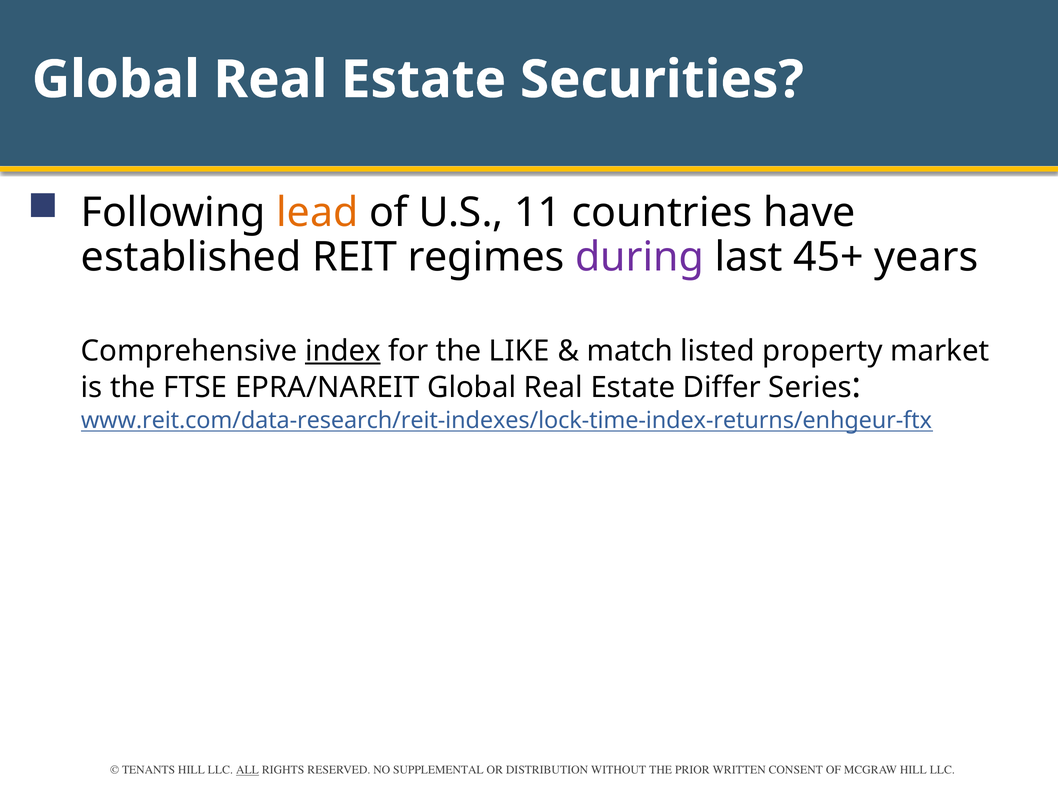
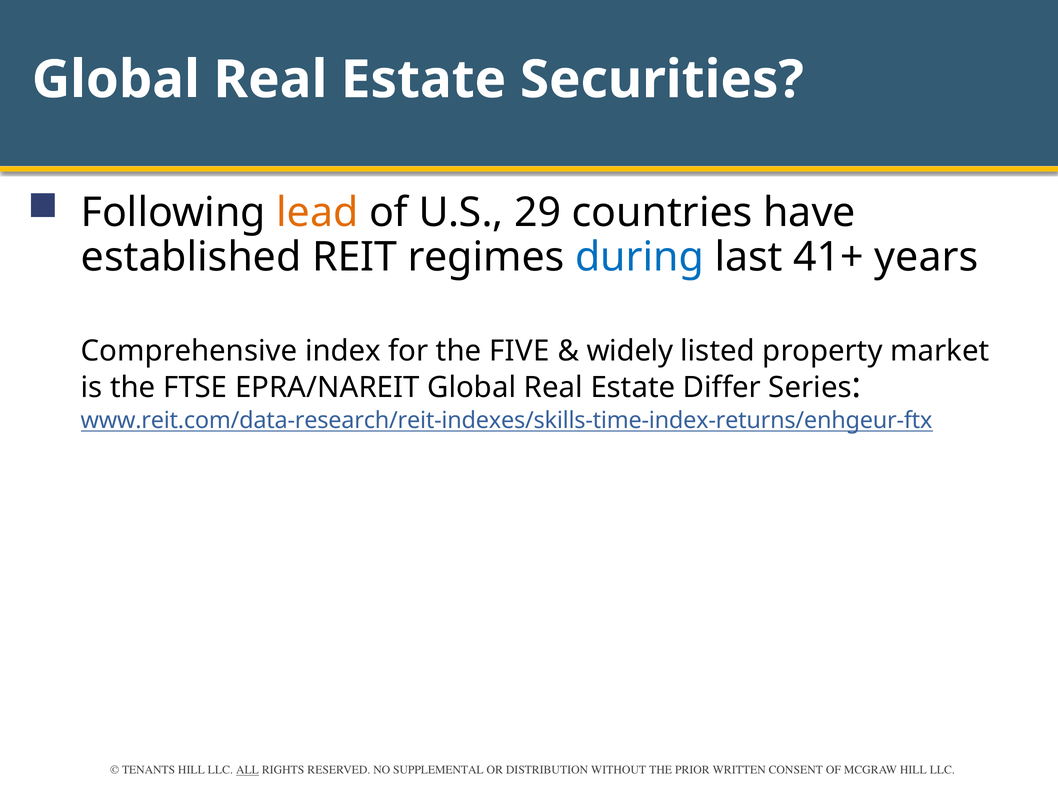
11: 11 -> 29
during colour: purple -> blue
45+: 45+ -> 41+
index underline: present -> none
LIKE: LIKE -> FIVE
match: match -> widely
www.reit.com/data-research/reit-indexes/lock-time-index-returns/enhgeur-ftx: www.reit.com/data-research/reit-indexes/lock-time-index-returns/enhgeur-ftx -> www.reit.com/data-research/reit-indexes/skills-time-index-returns/enhgeur-ftx
